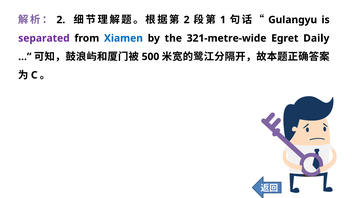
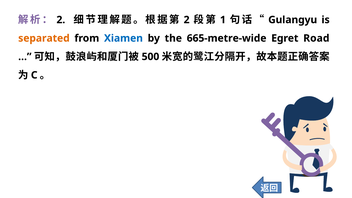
separated colour: purple -> orange
321-metre-wide: 321-metre-wide -> 665-metre-wide
Daily: Daily -> Road
